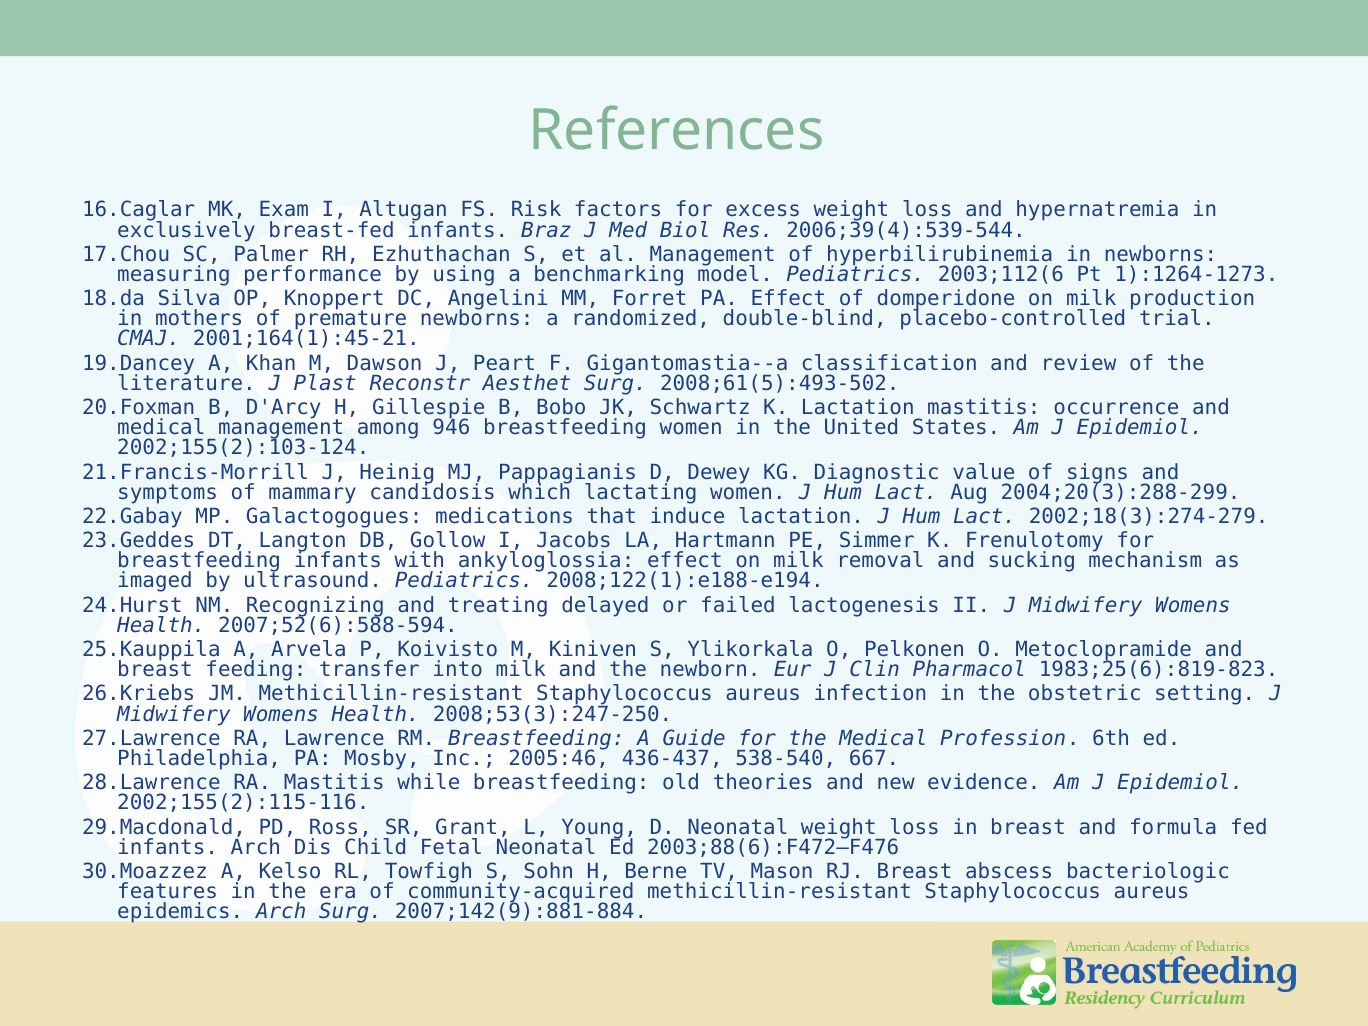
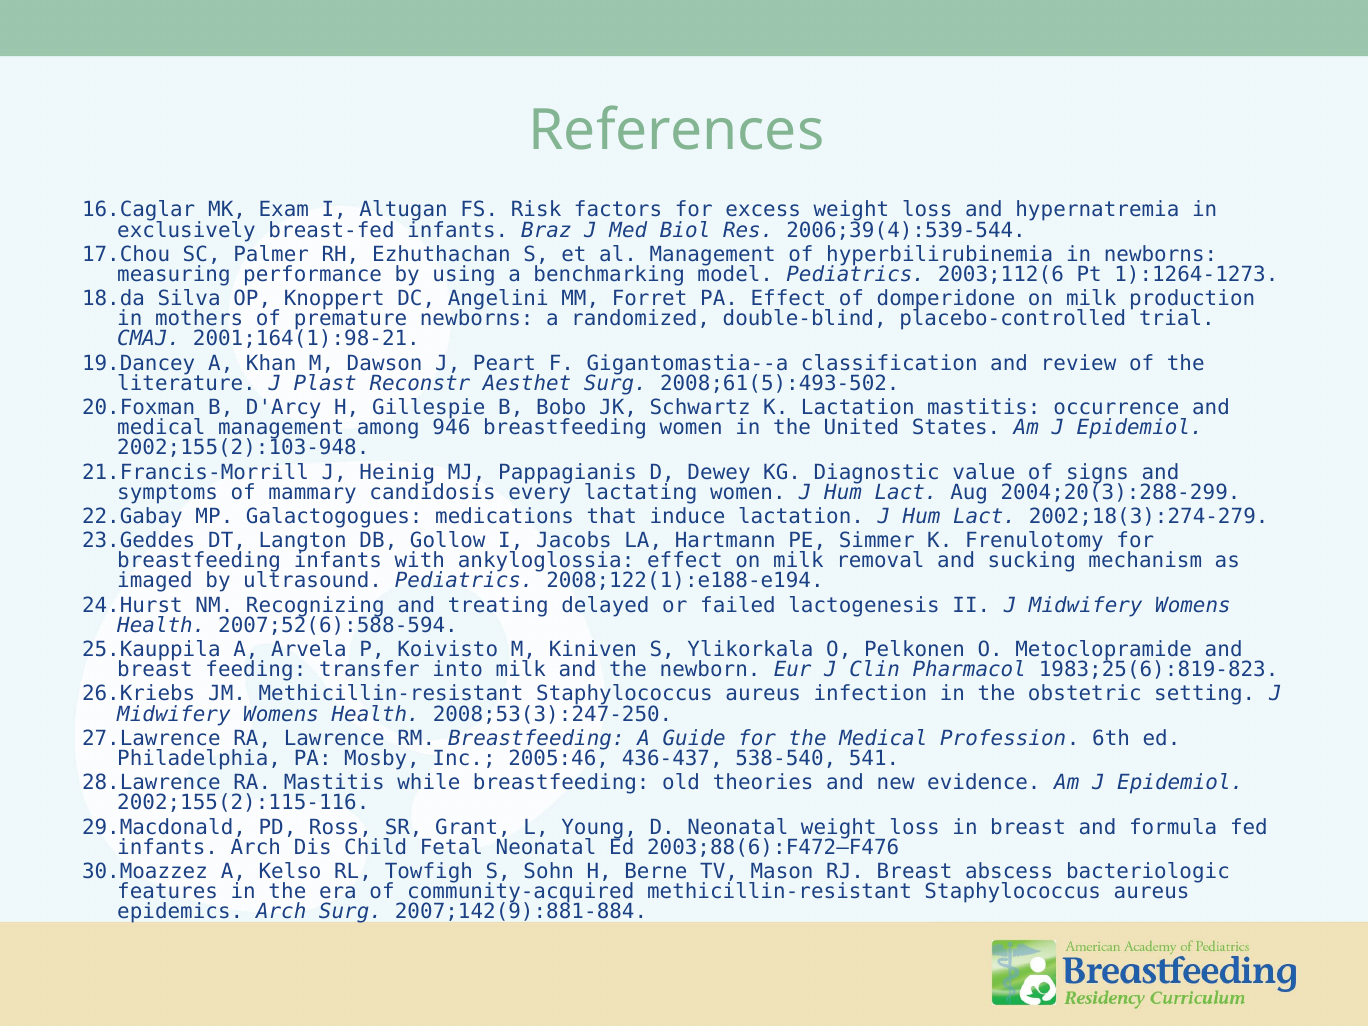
2001;164(1):45-21: 2001;164(1):45-21 -> 2001;164(1):98-21
2002;155(2):103-124: 2002;155(2):103-124 -> 2002;155(2):103-948
which: which -> every
667: 667 -> 541
